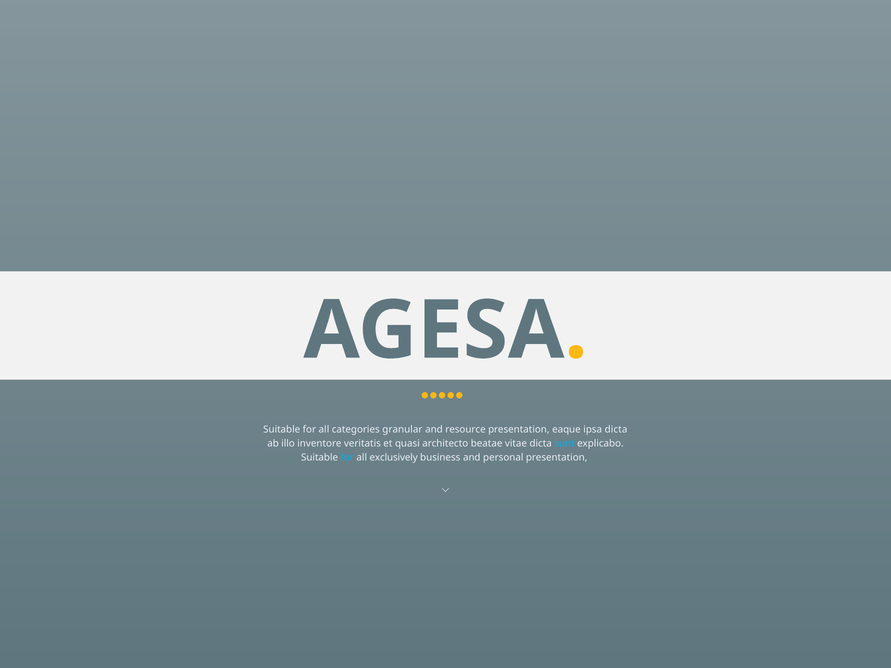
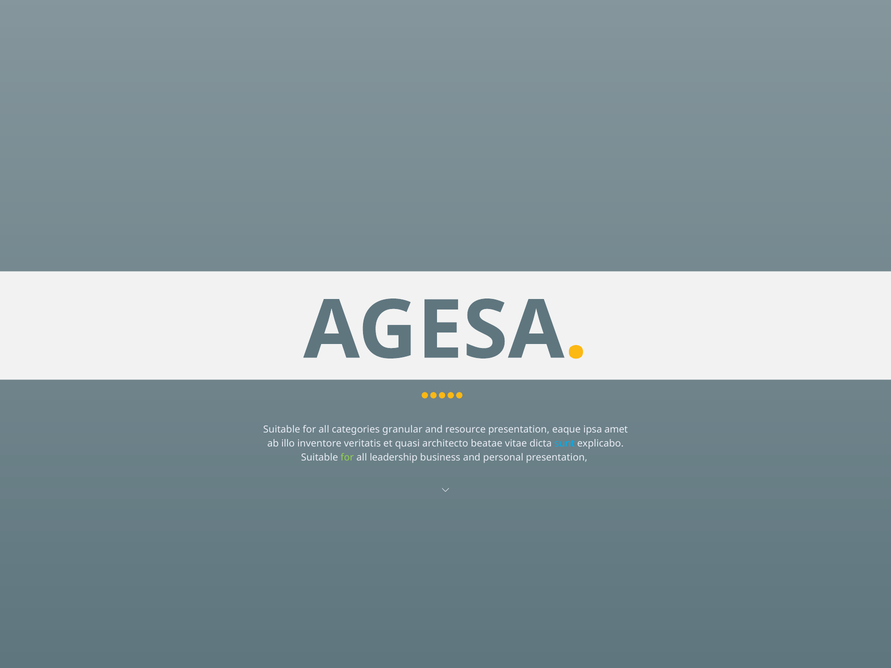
ipsa dicta: dicta -> amet
for at (347, 458) colour: light blue -> light green
exclusively: exclusively -> leadership
